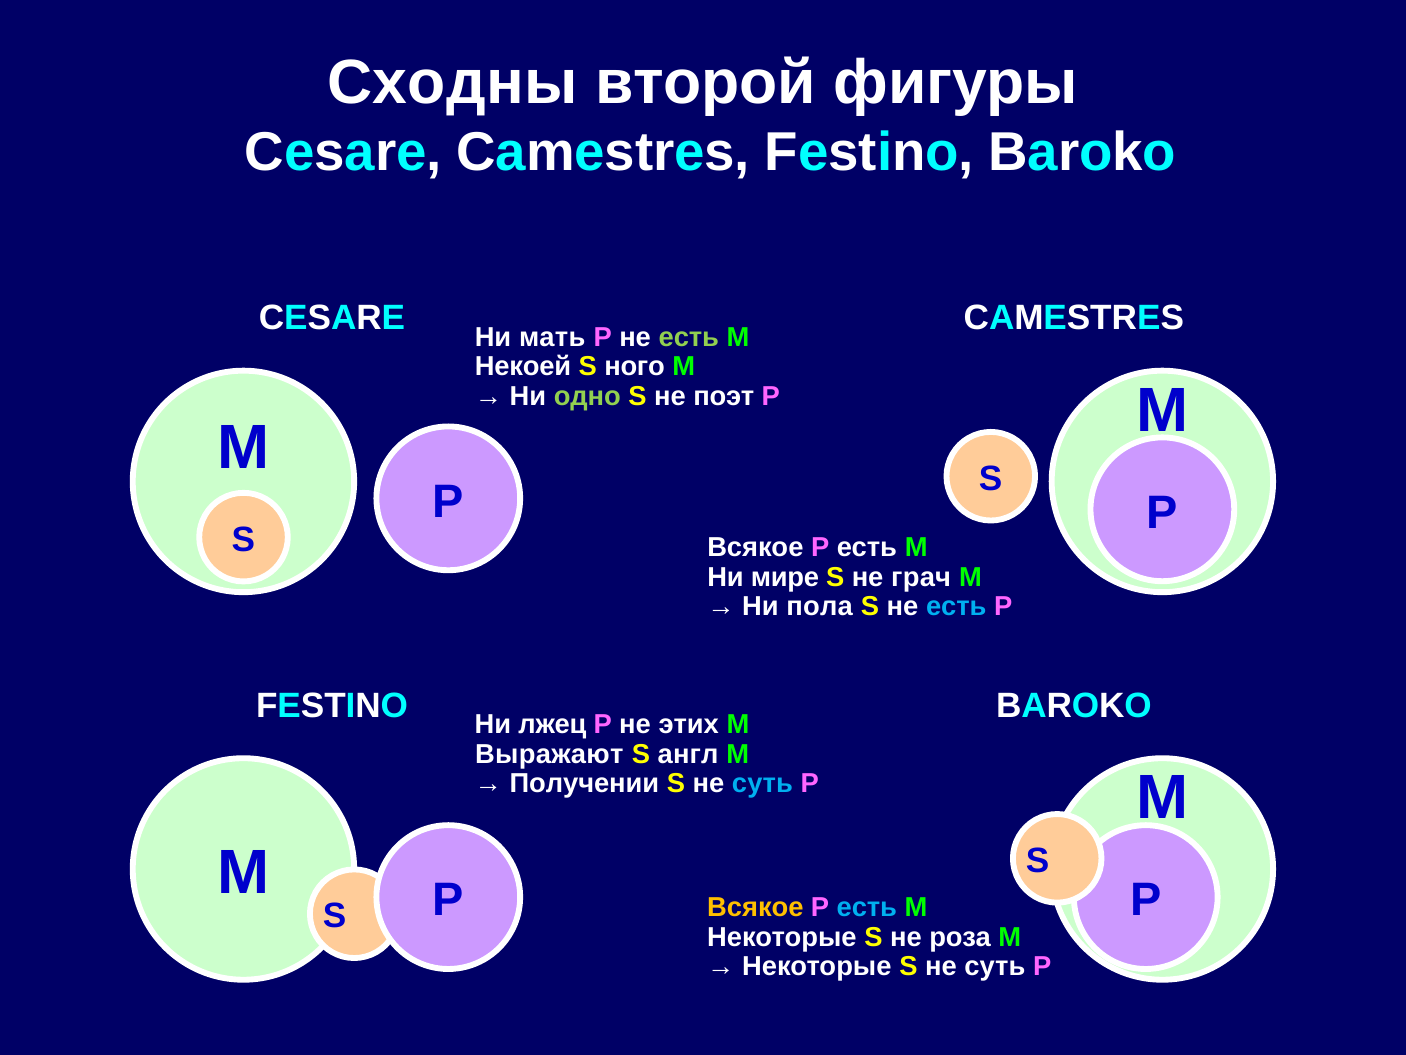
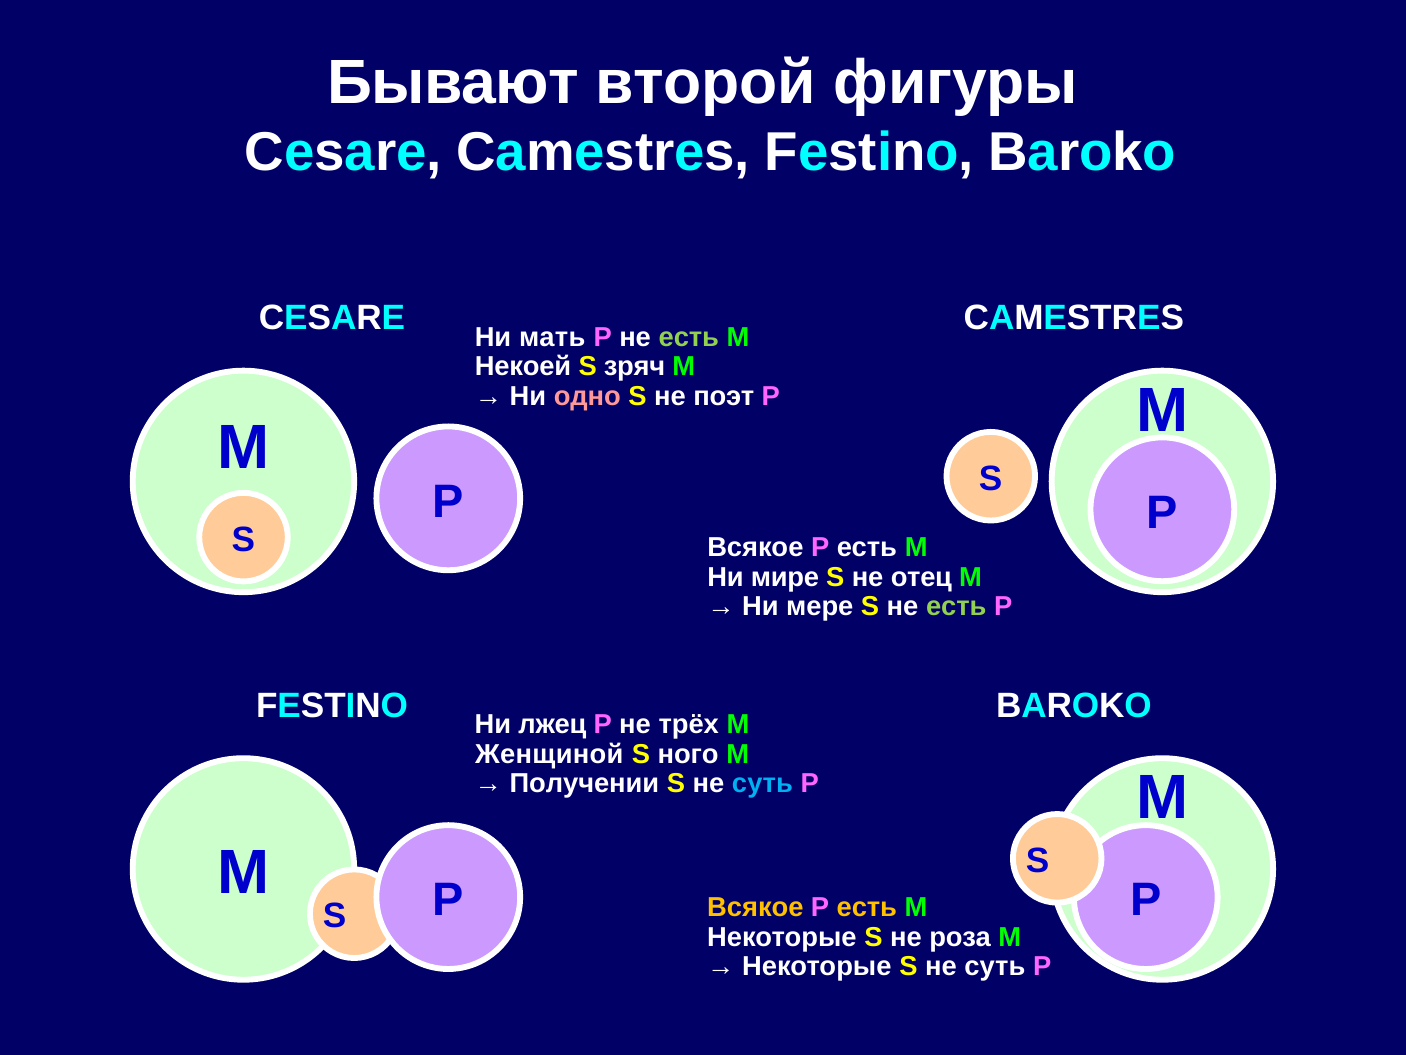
Сходны: Сходны -> Бывают
ного: ного -> зряч
одно colour: light green -> pink
грач: грач -> отец
пола: пола -> мере
есть at (956, 606) colour: light blue -> light green
этих: этих -> трёх
Выражают: Выражают -> Женщиной
англ: англ -> ного
есть at (867, 907) colour: light blue -> yellow
